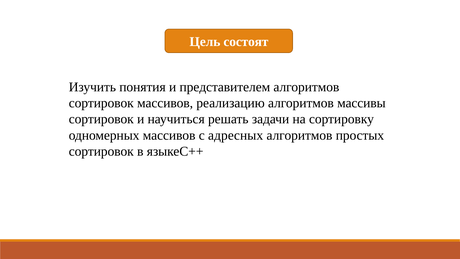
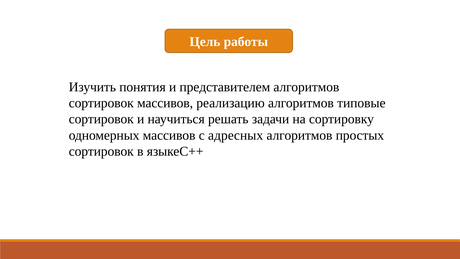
состоят: состоят -> работы
массивы: массивы -> типовые
